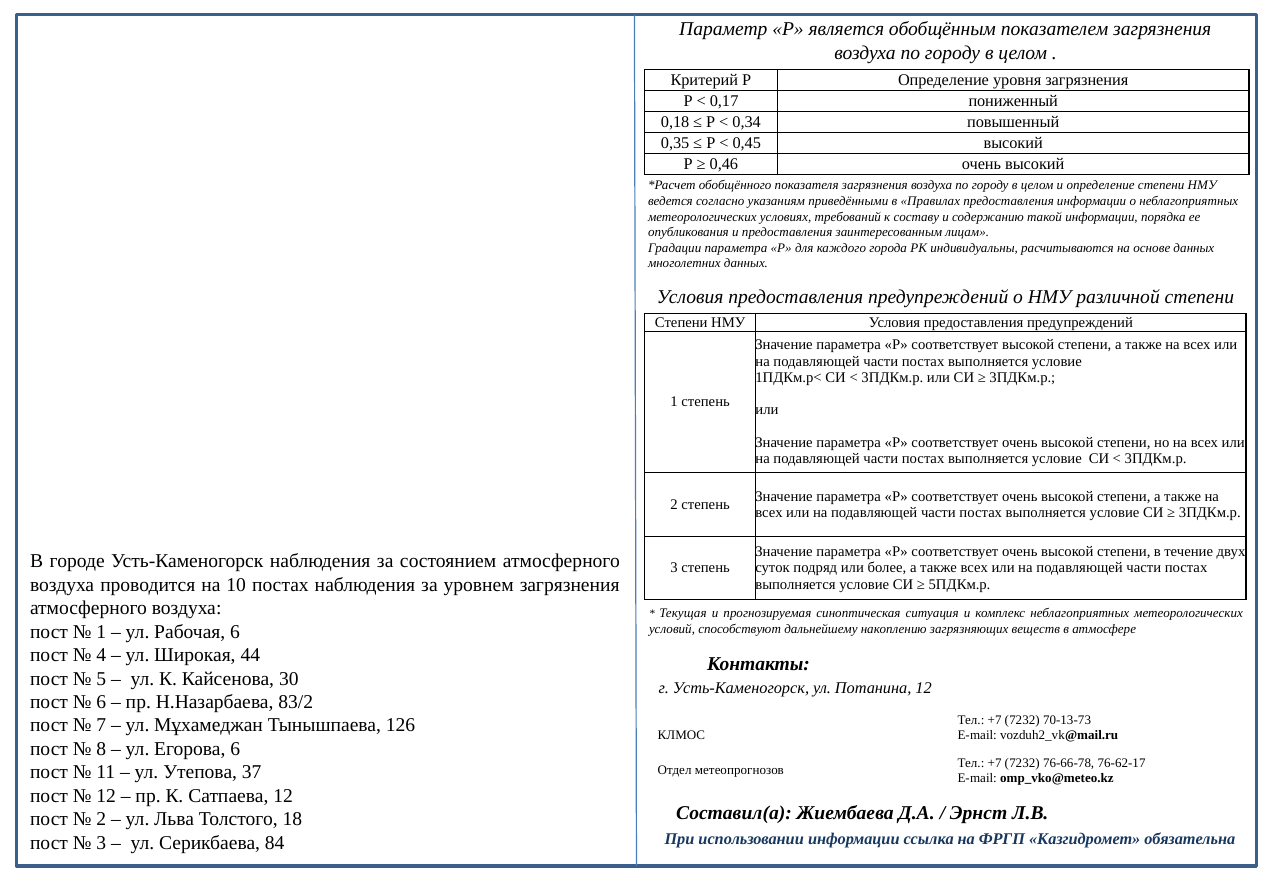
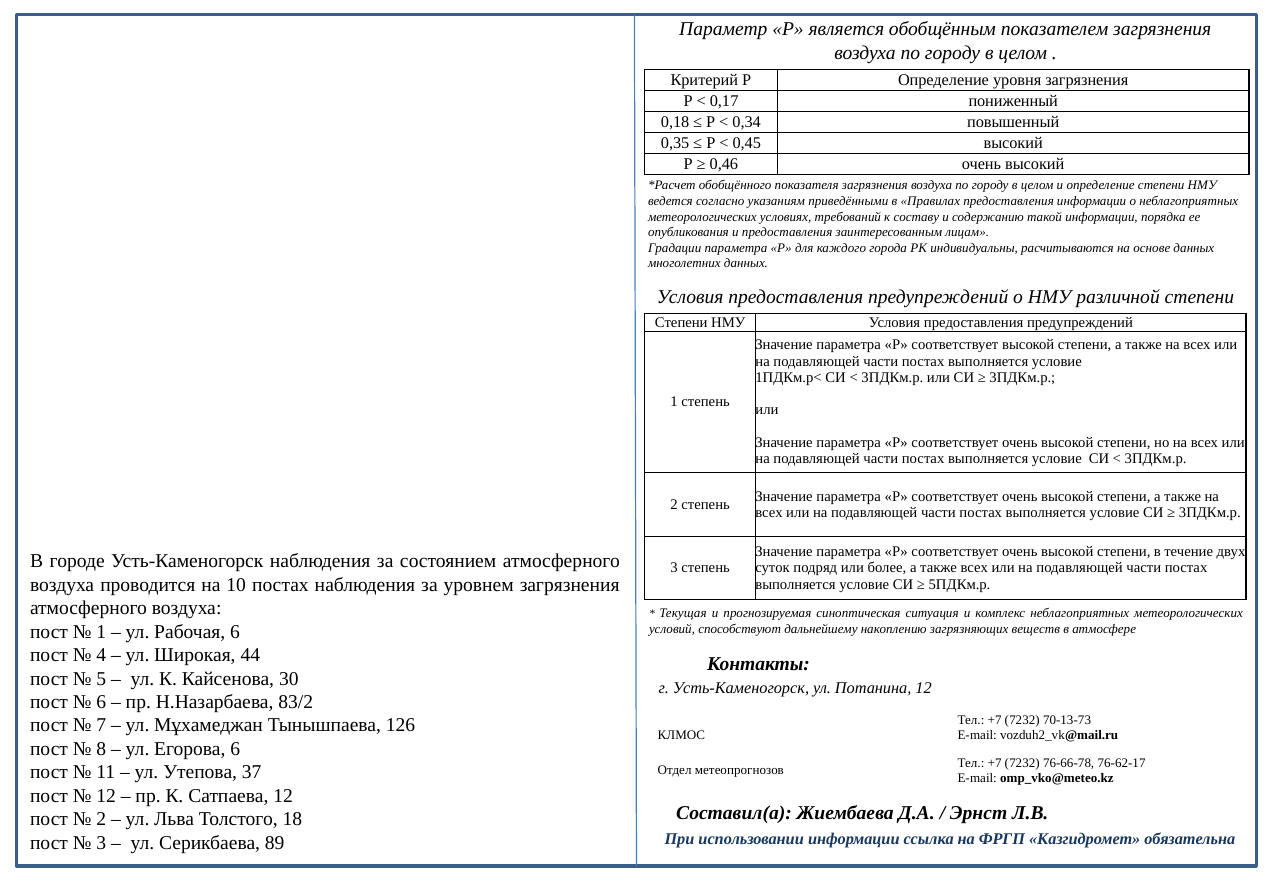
84: 84 -> 89
